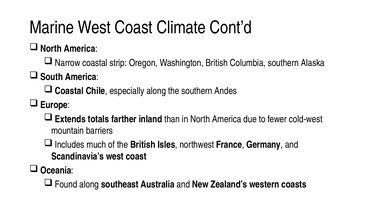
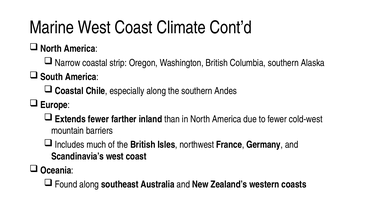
Extends totals: totals -> fewer
